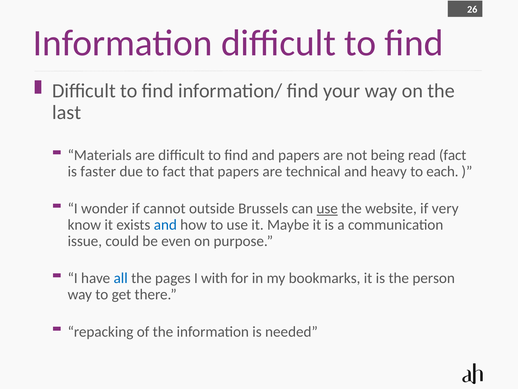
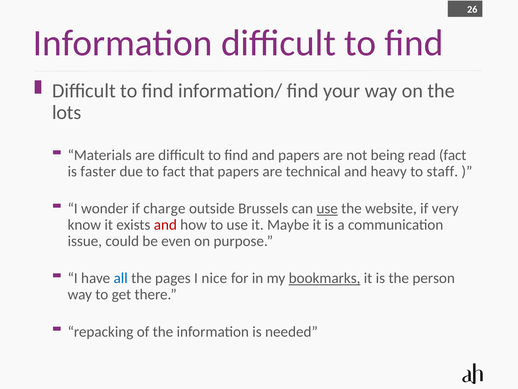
last: last -> lots
each: each -> staff
cannot: cannot -> charge
and at (165, 225) colour: blue -> red
with: with -> nice
bookmarks underline: none -> present
